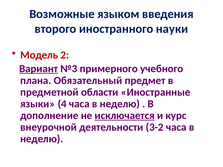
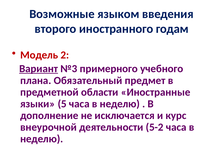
науки: науки -> годам
4: 4 -> 5
исключается underline: present -> none
3-2: 3-2 -> 5-2
